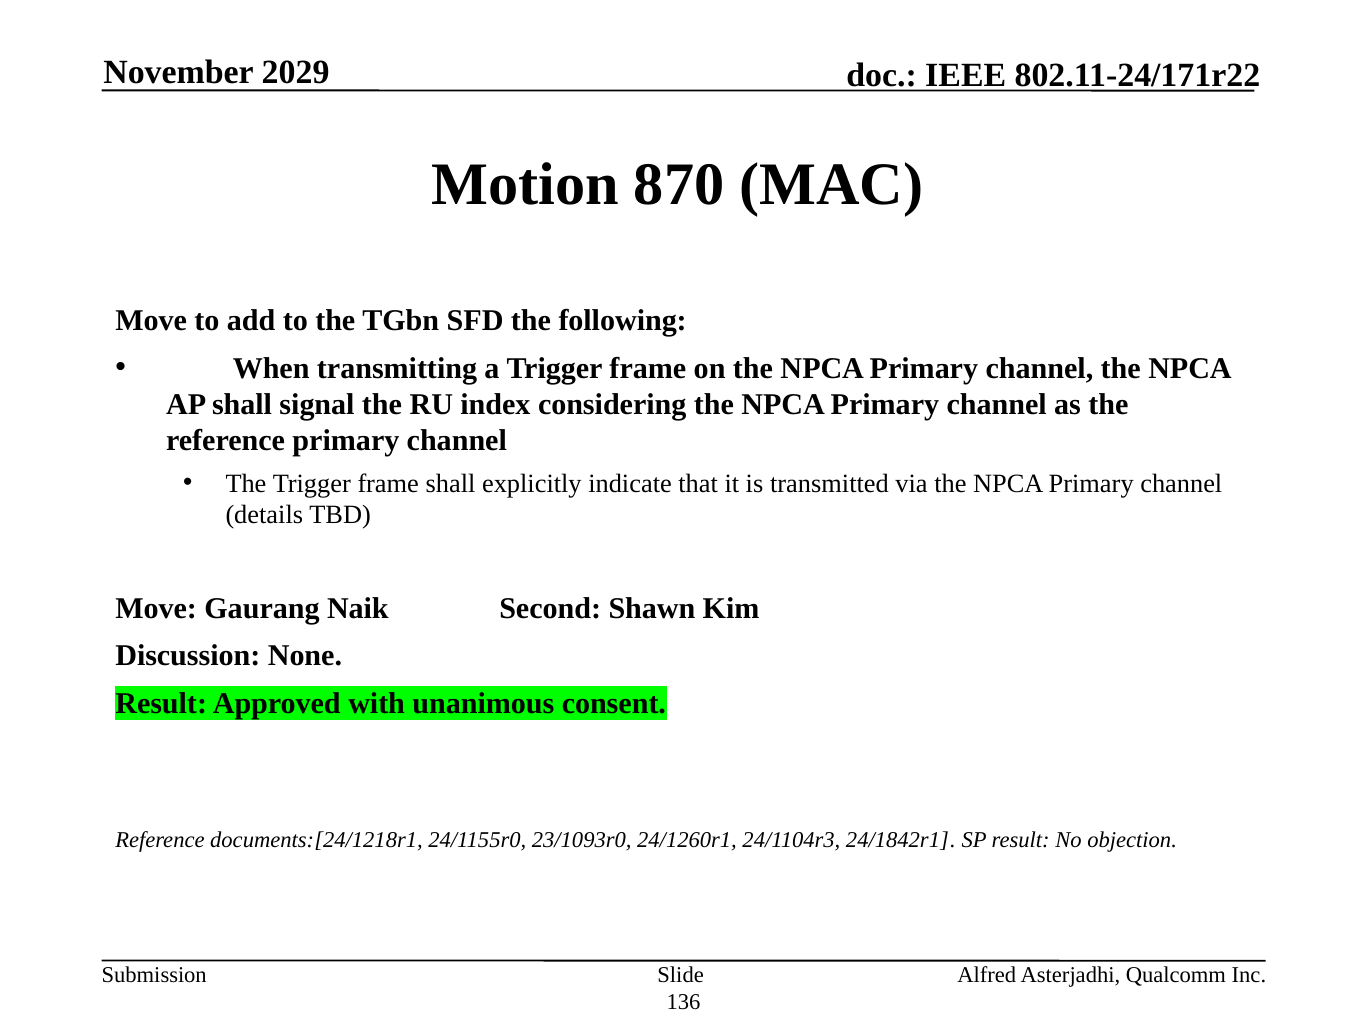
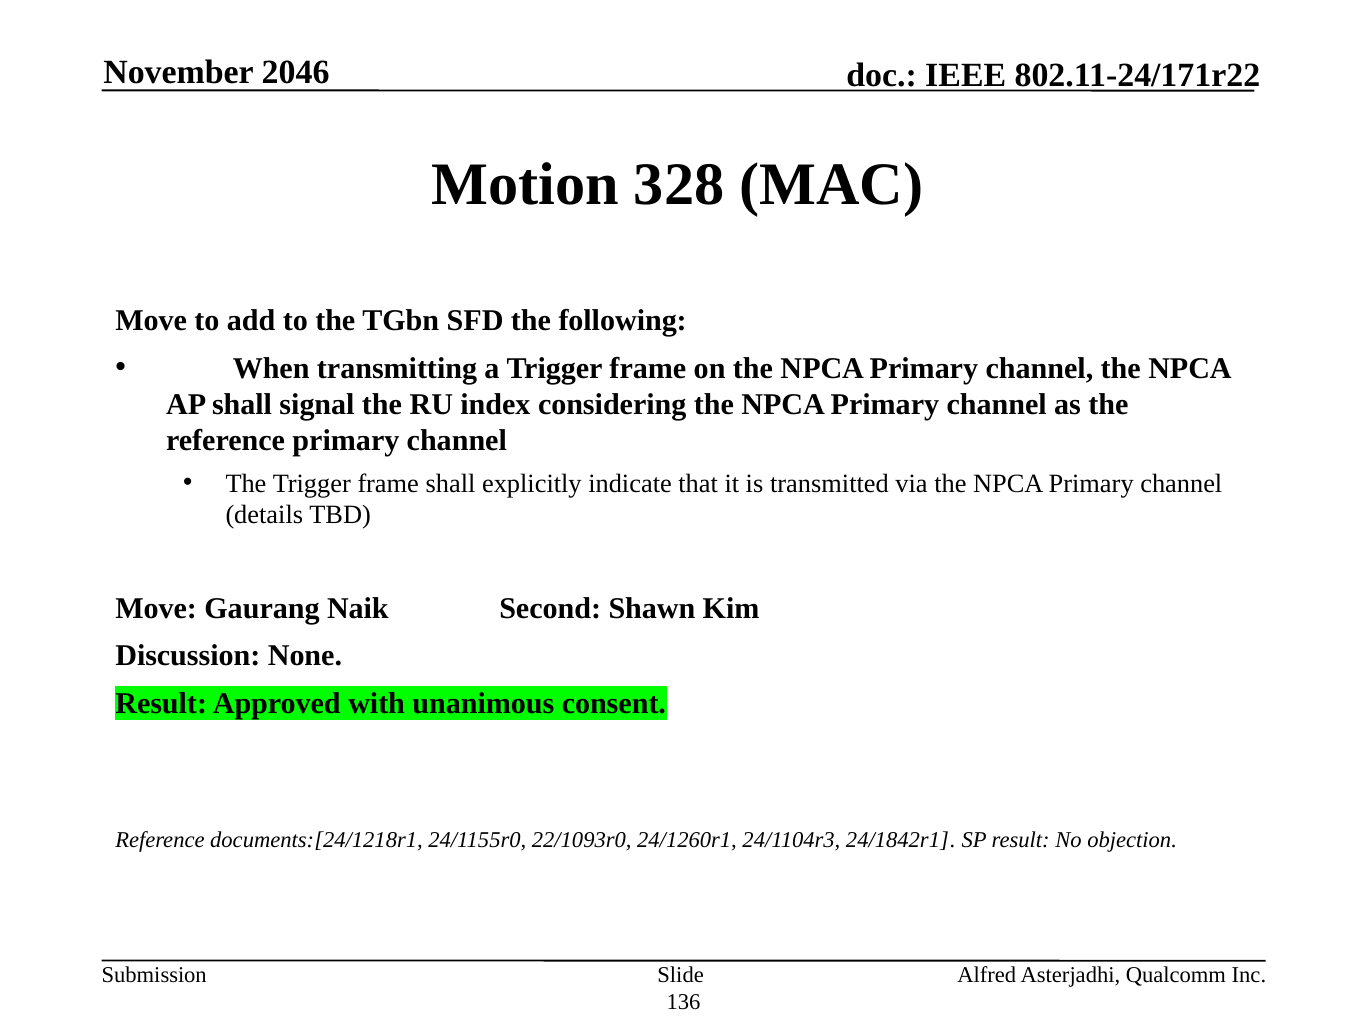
2029: 2029 -> 2046
870: 870 -> 328
23/1093r0: 23/1093r0 -> 22/1093r0
